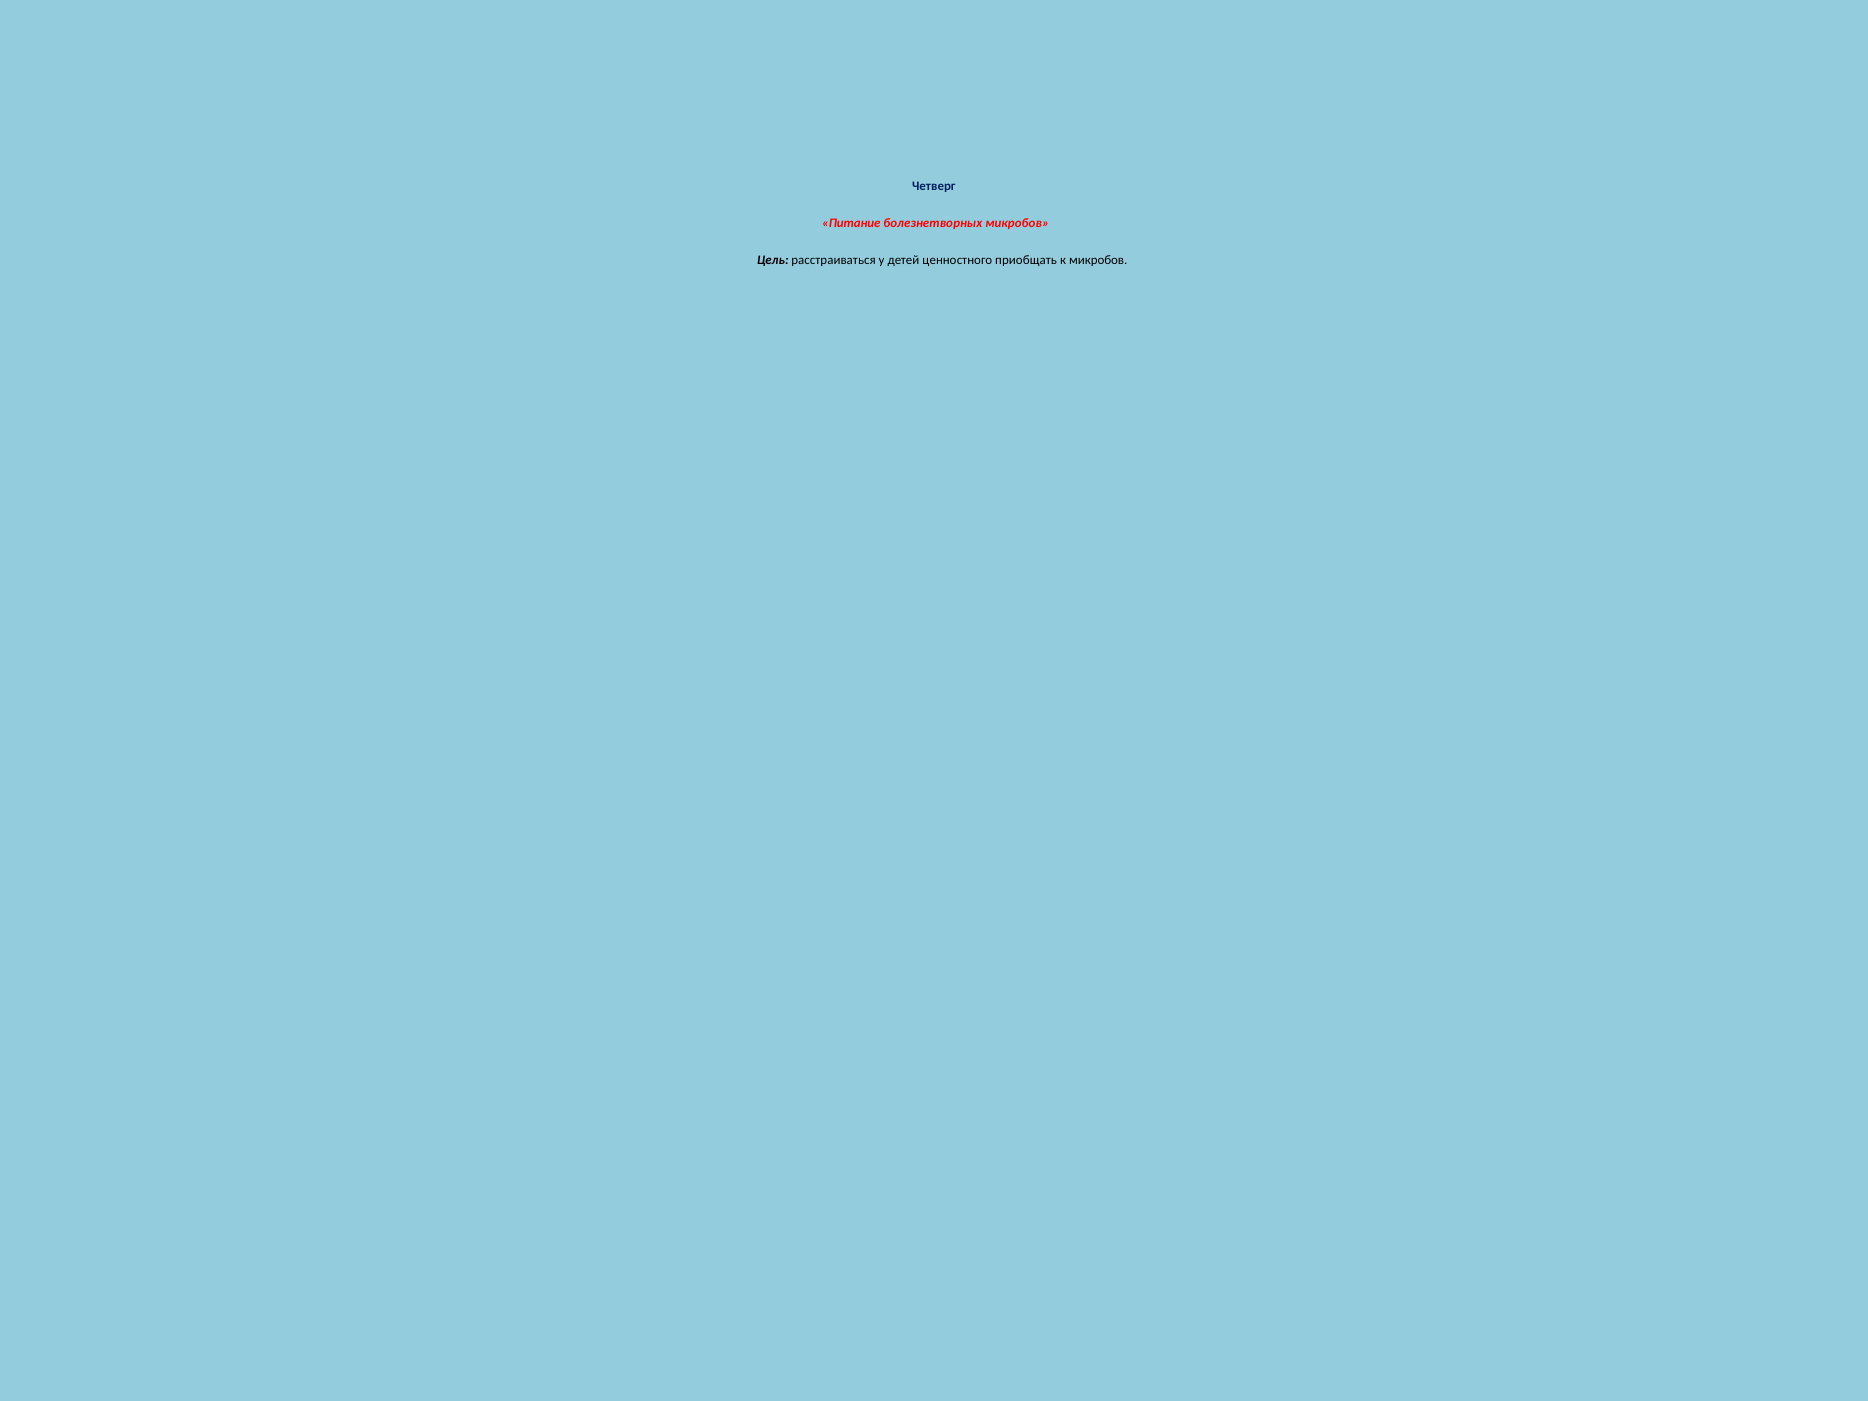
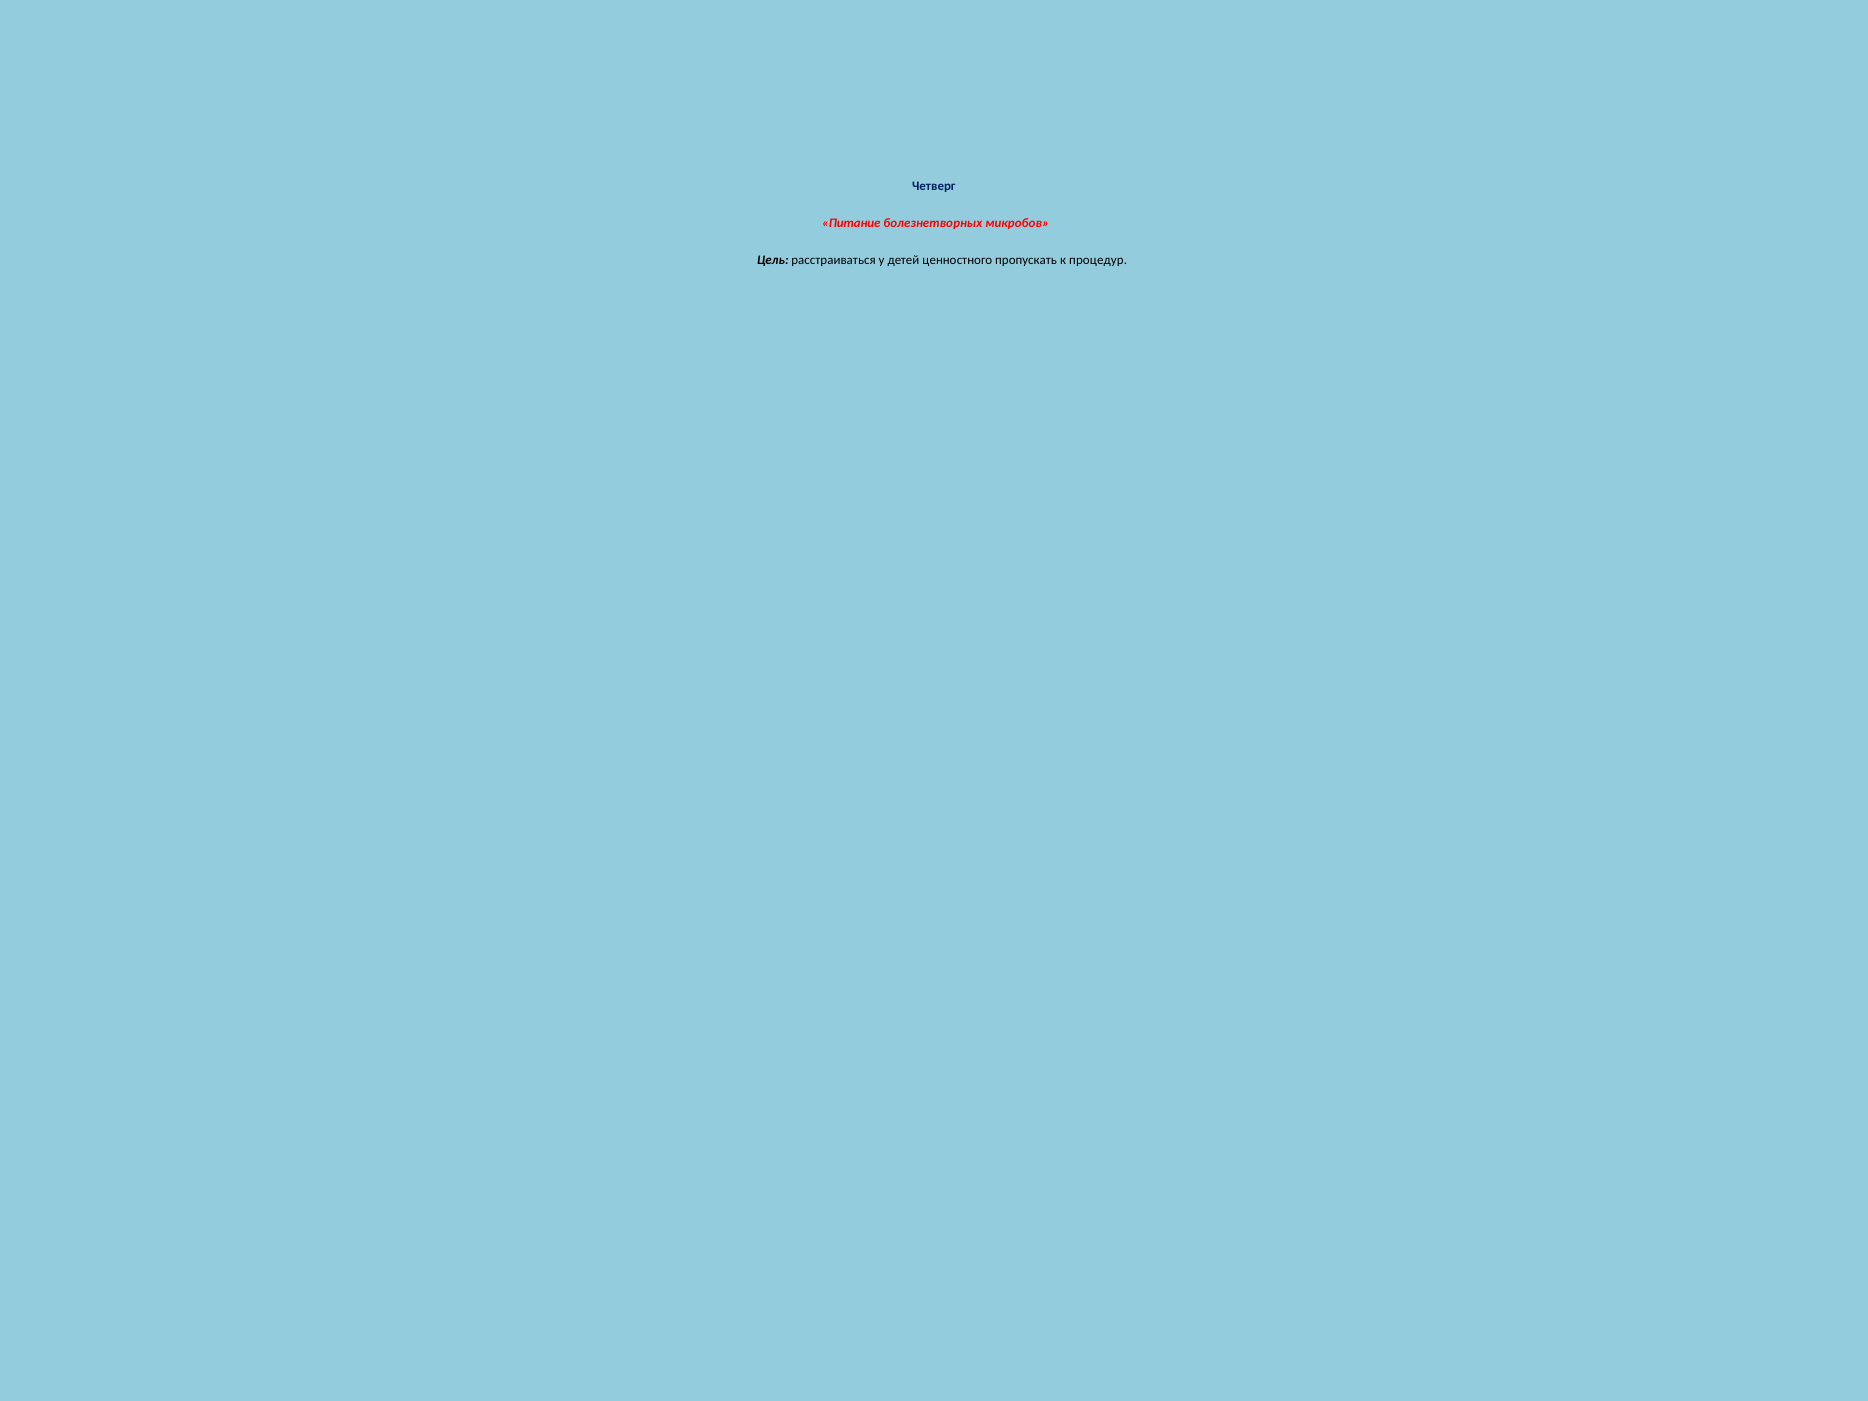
приобщать: приобщать -> пропускать
к микробов: микробов -> процедур
